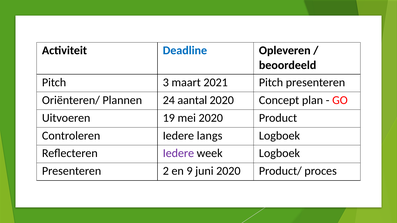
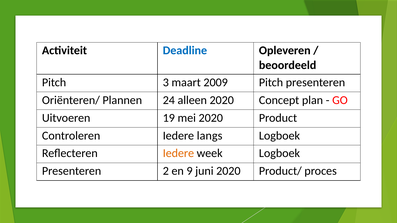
2021: 2021 -> 2009
aantal: aantal -> alleen
Iedere at (178, 153) colour: purple -> orange
